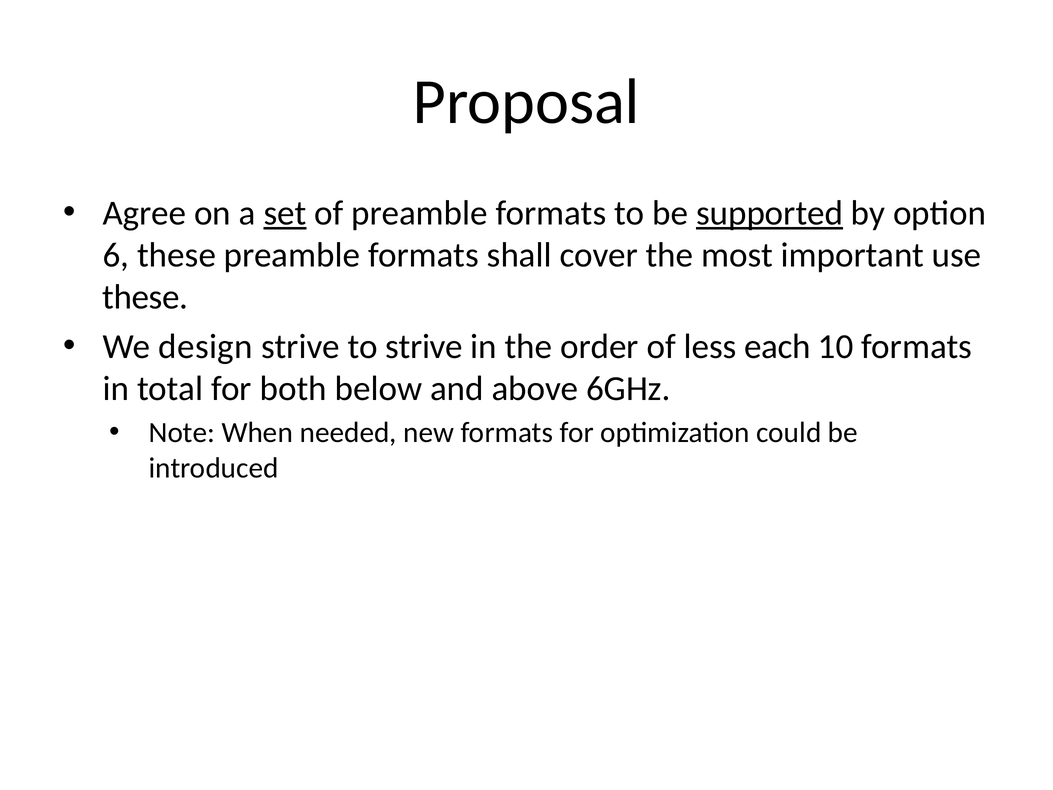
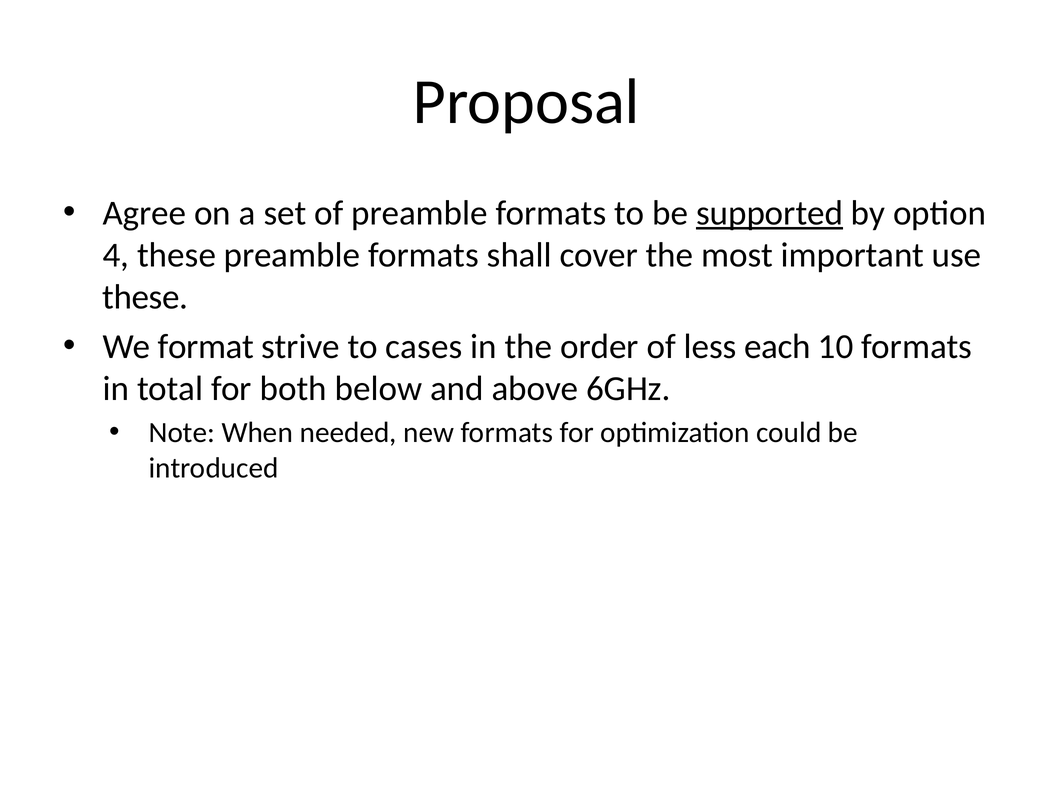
set underline: present -> none
6: 6 -> 4
design: design -> format
to strive: strive -> cases
